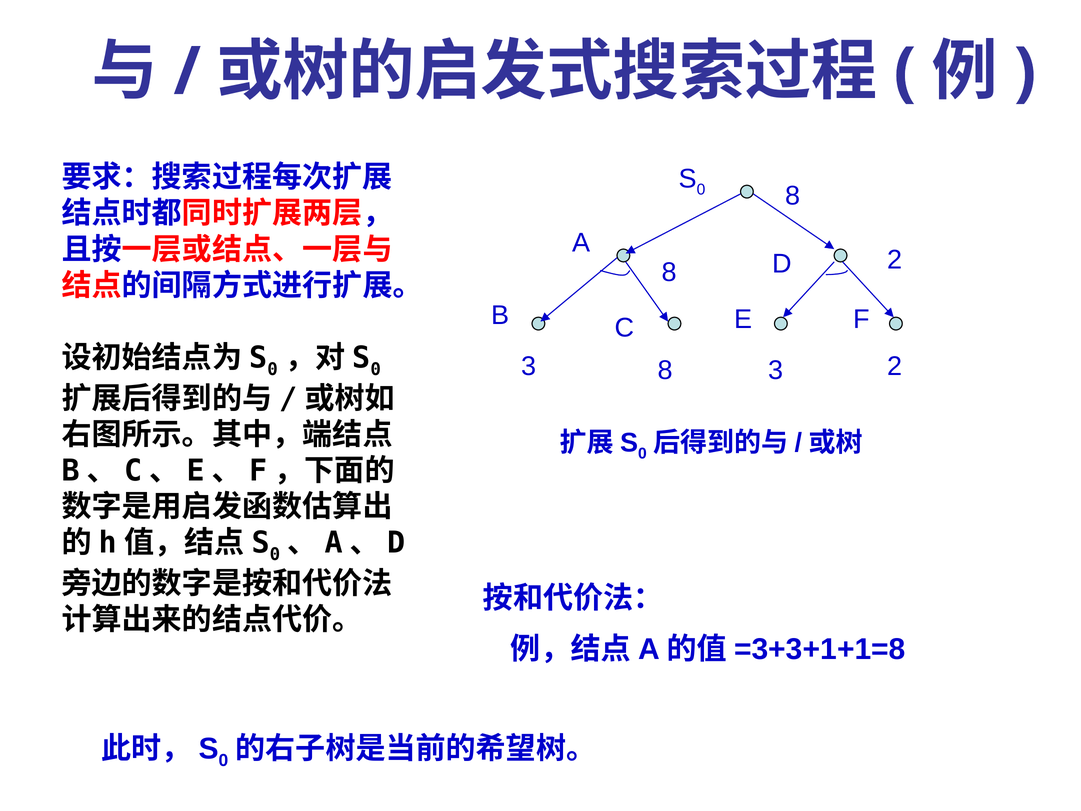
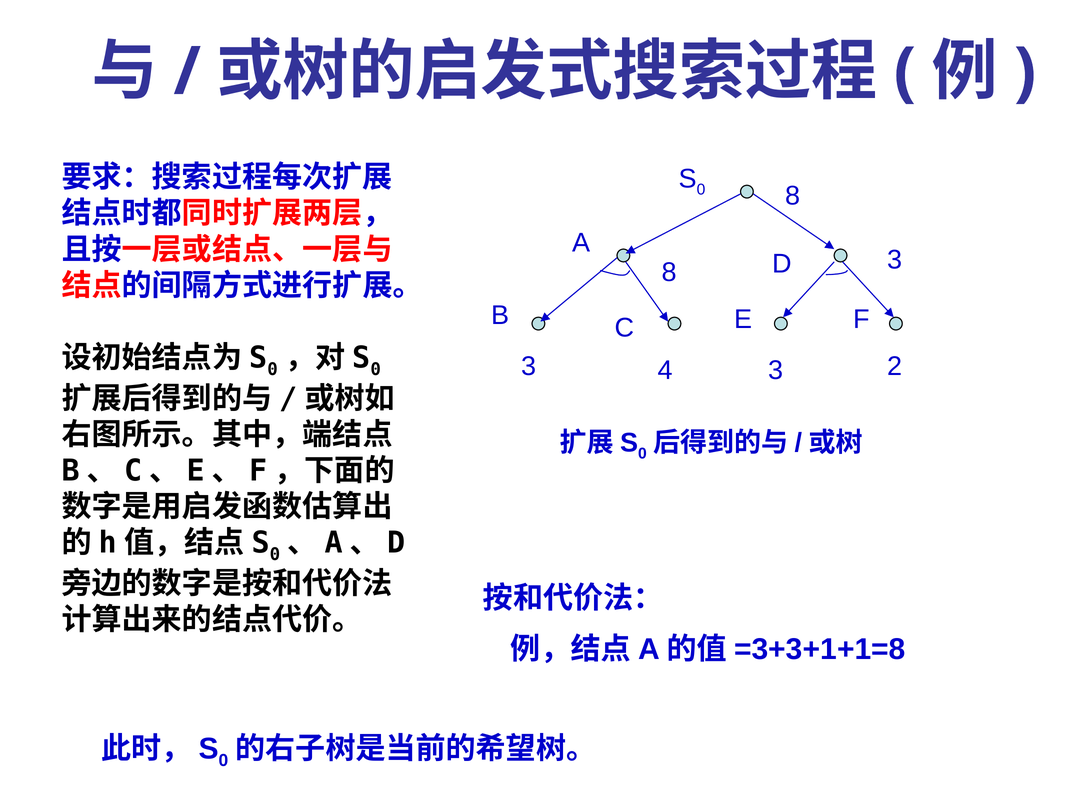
D 2: 2 -> 3
3 8: 8 -> 4
